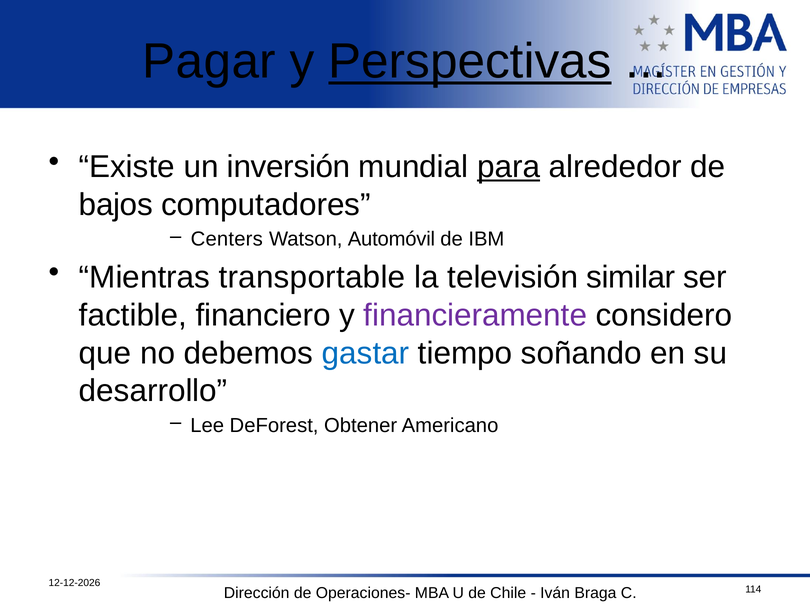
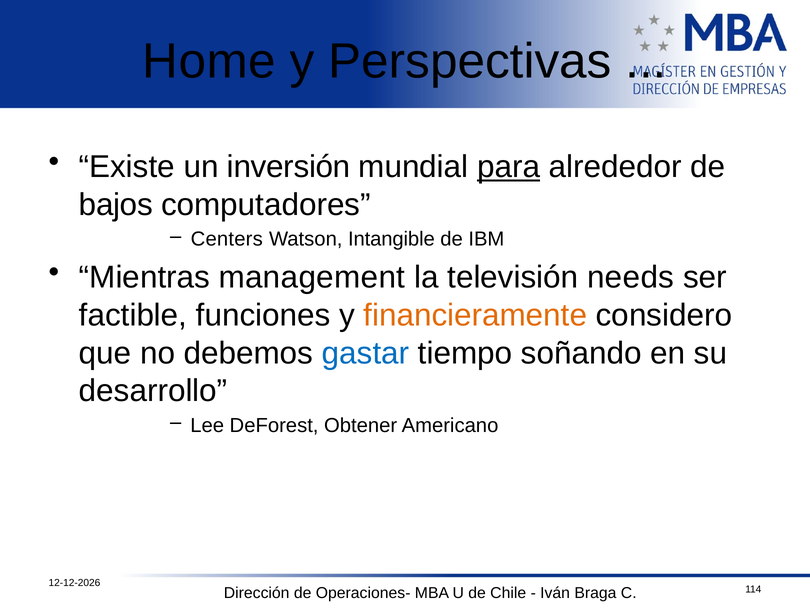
Pagar: Pagar -> Home
Perspectivas underline: present -> none
Automóvil: Automóvil -> Intangible
transportable: transportable -> management
similar: similar -> needs
financiero: financiero -> funciones
financieramente colour: purple -> orange
